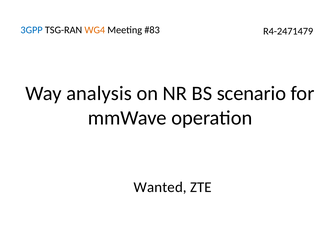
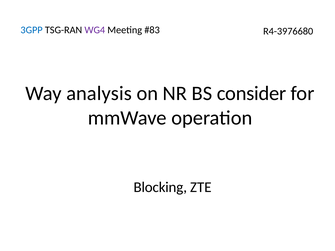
WG4 colour: orange -> purple
R4-2471479: R4-2471479 -> R4-3976680
scenario: scenario -> consider
Wanted: Wanted -> Blocking
